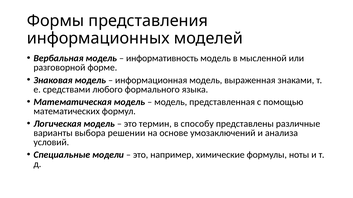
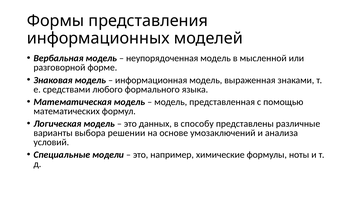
информативность: информативность -> неупорядоченная
термин: термин -> данных
